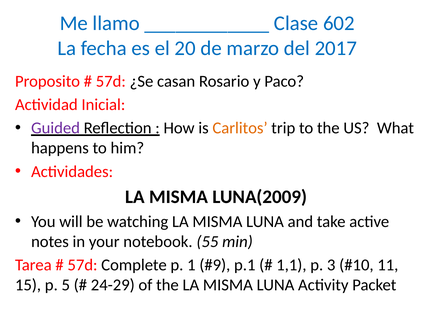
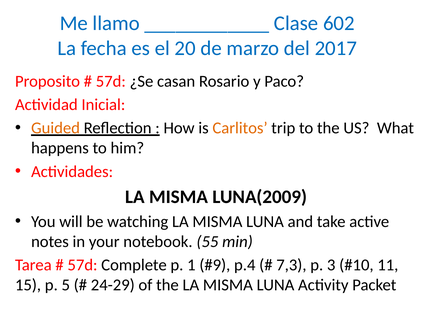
Guided colour: purple -> orange
p.1: p.1 -> p.4
1,1: 1,1 -> 7,3
